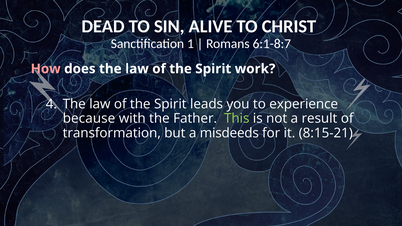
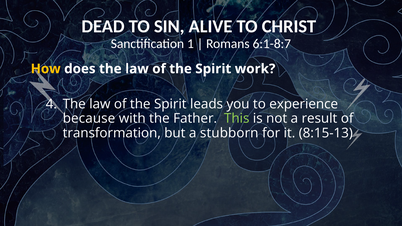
How colour: pink -> yellow
misdeeds: misdeeds -> stubborn
8:15-21: 8:15-21 -> 8:15-13
